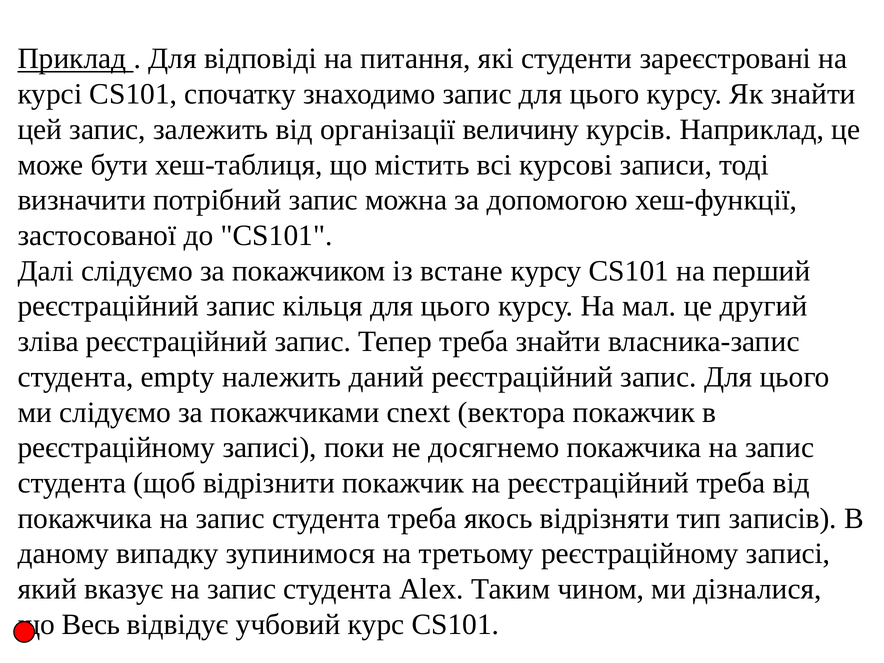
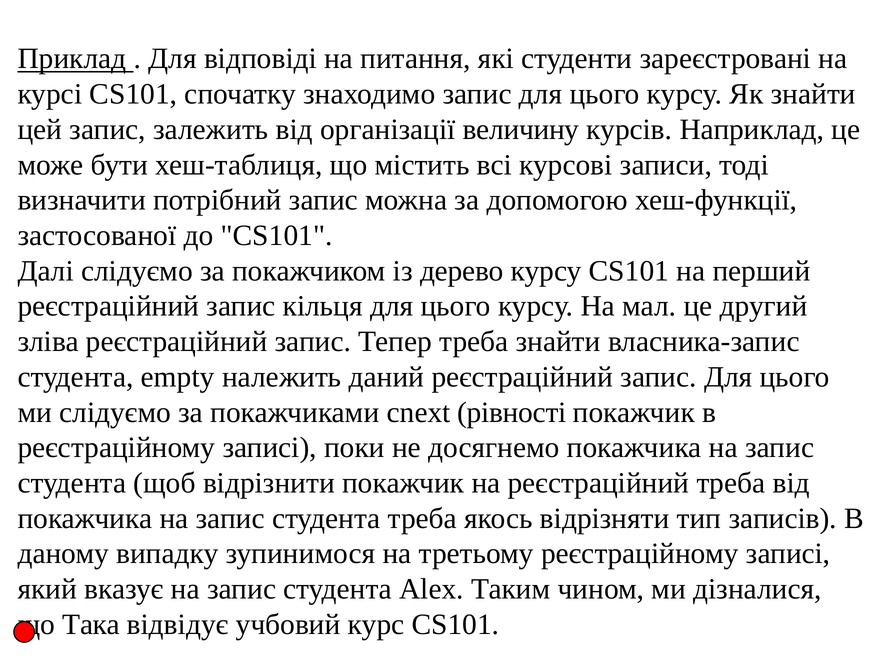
встане: встане -> дерево
вектора: вектора -> рівності
Весь: Весь -> Така
